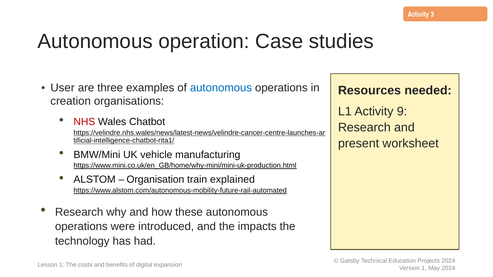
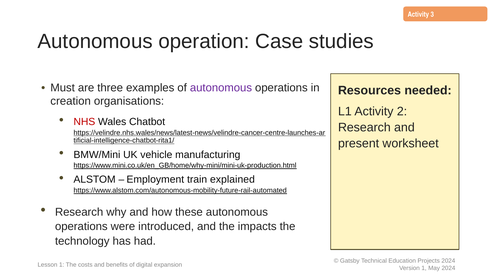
User: User -> Must
autonomous at (221, 88) colour: blue -> purple
9: 9 -> 2
Organisation: Organisation -> Employment
